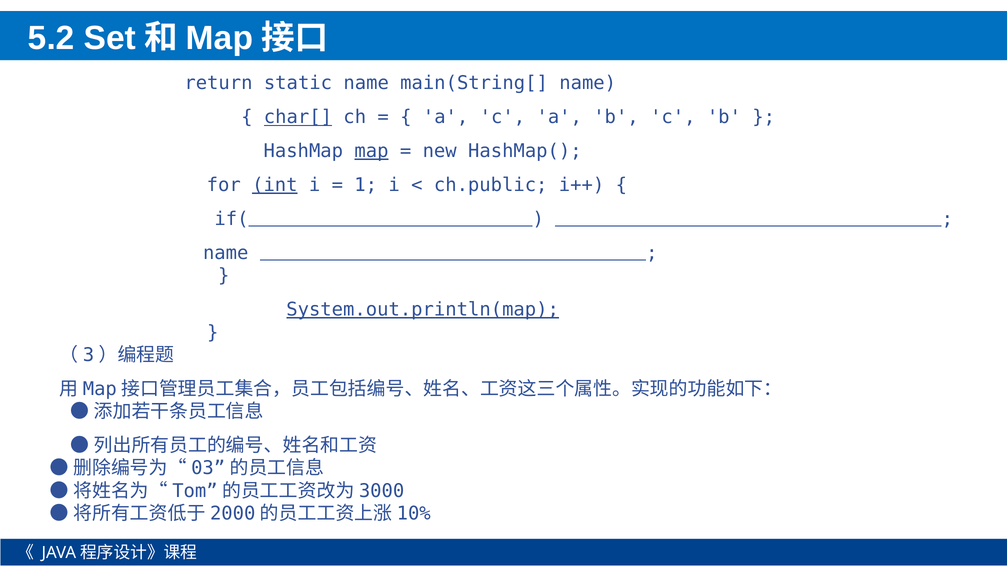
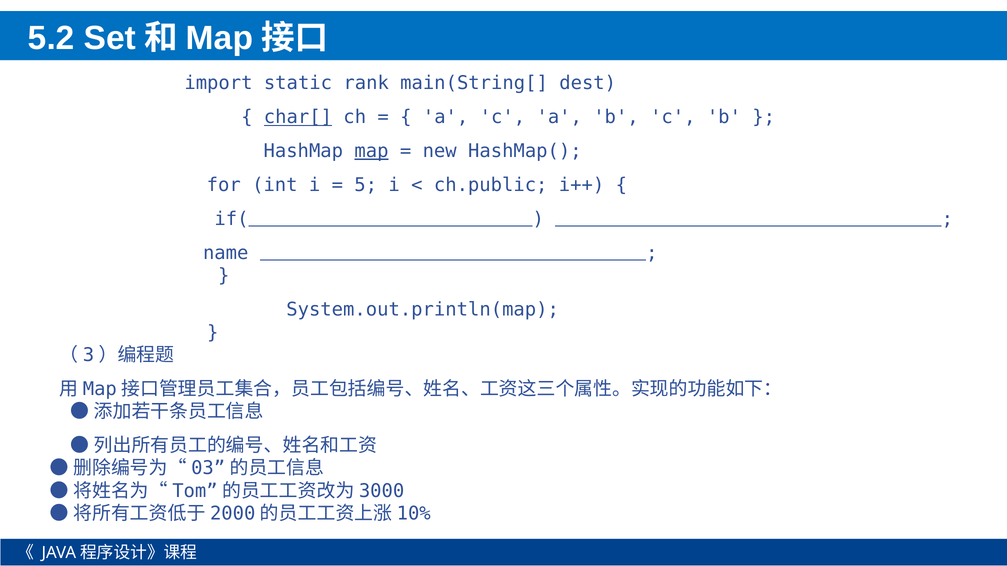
return: return -> import
static name: name -> rank
main(String[ name: name -> dest
int underline: present -> none
1: 1 -> 5
System.out.println(map underline: present -> none
